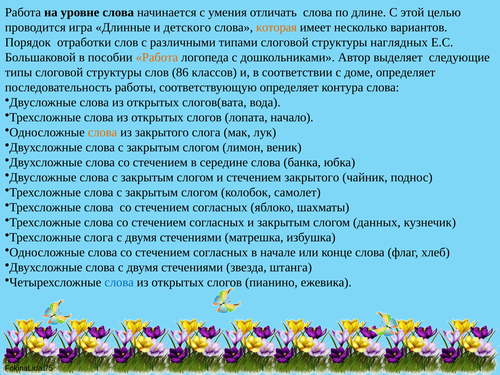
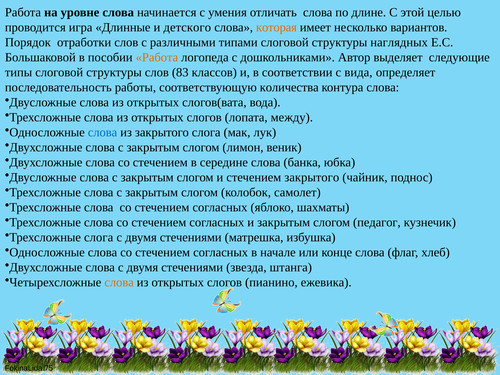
86: 86 -> 83
доме: доме -> вида
соответствующую определяет: определяет -> количества
начало: начало -> между
слова at (103, 132) colour: orange -> blue
данных: данных -> педагог
слова at (119, 282) colour: blue -> orange
